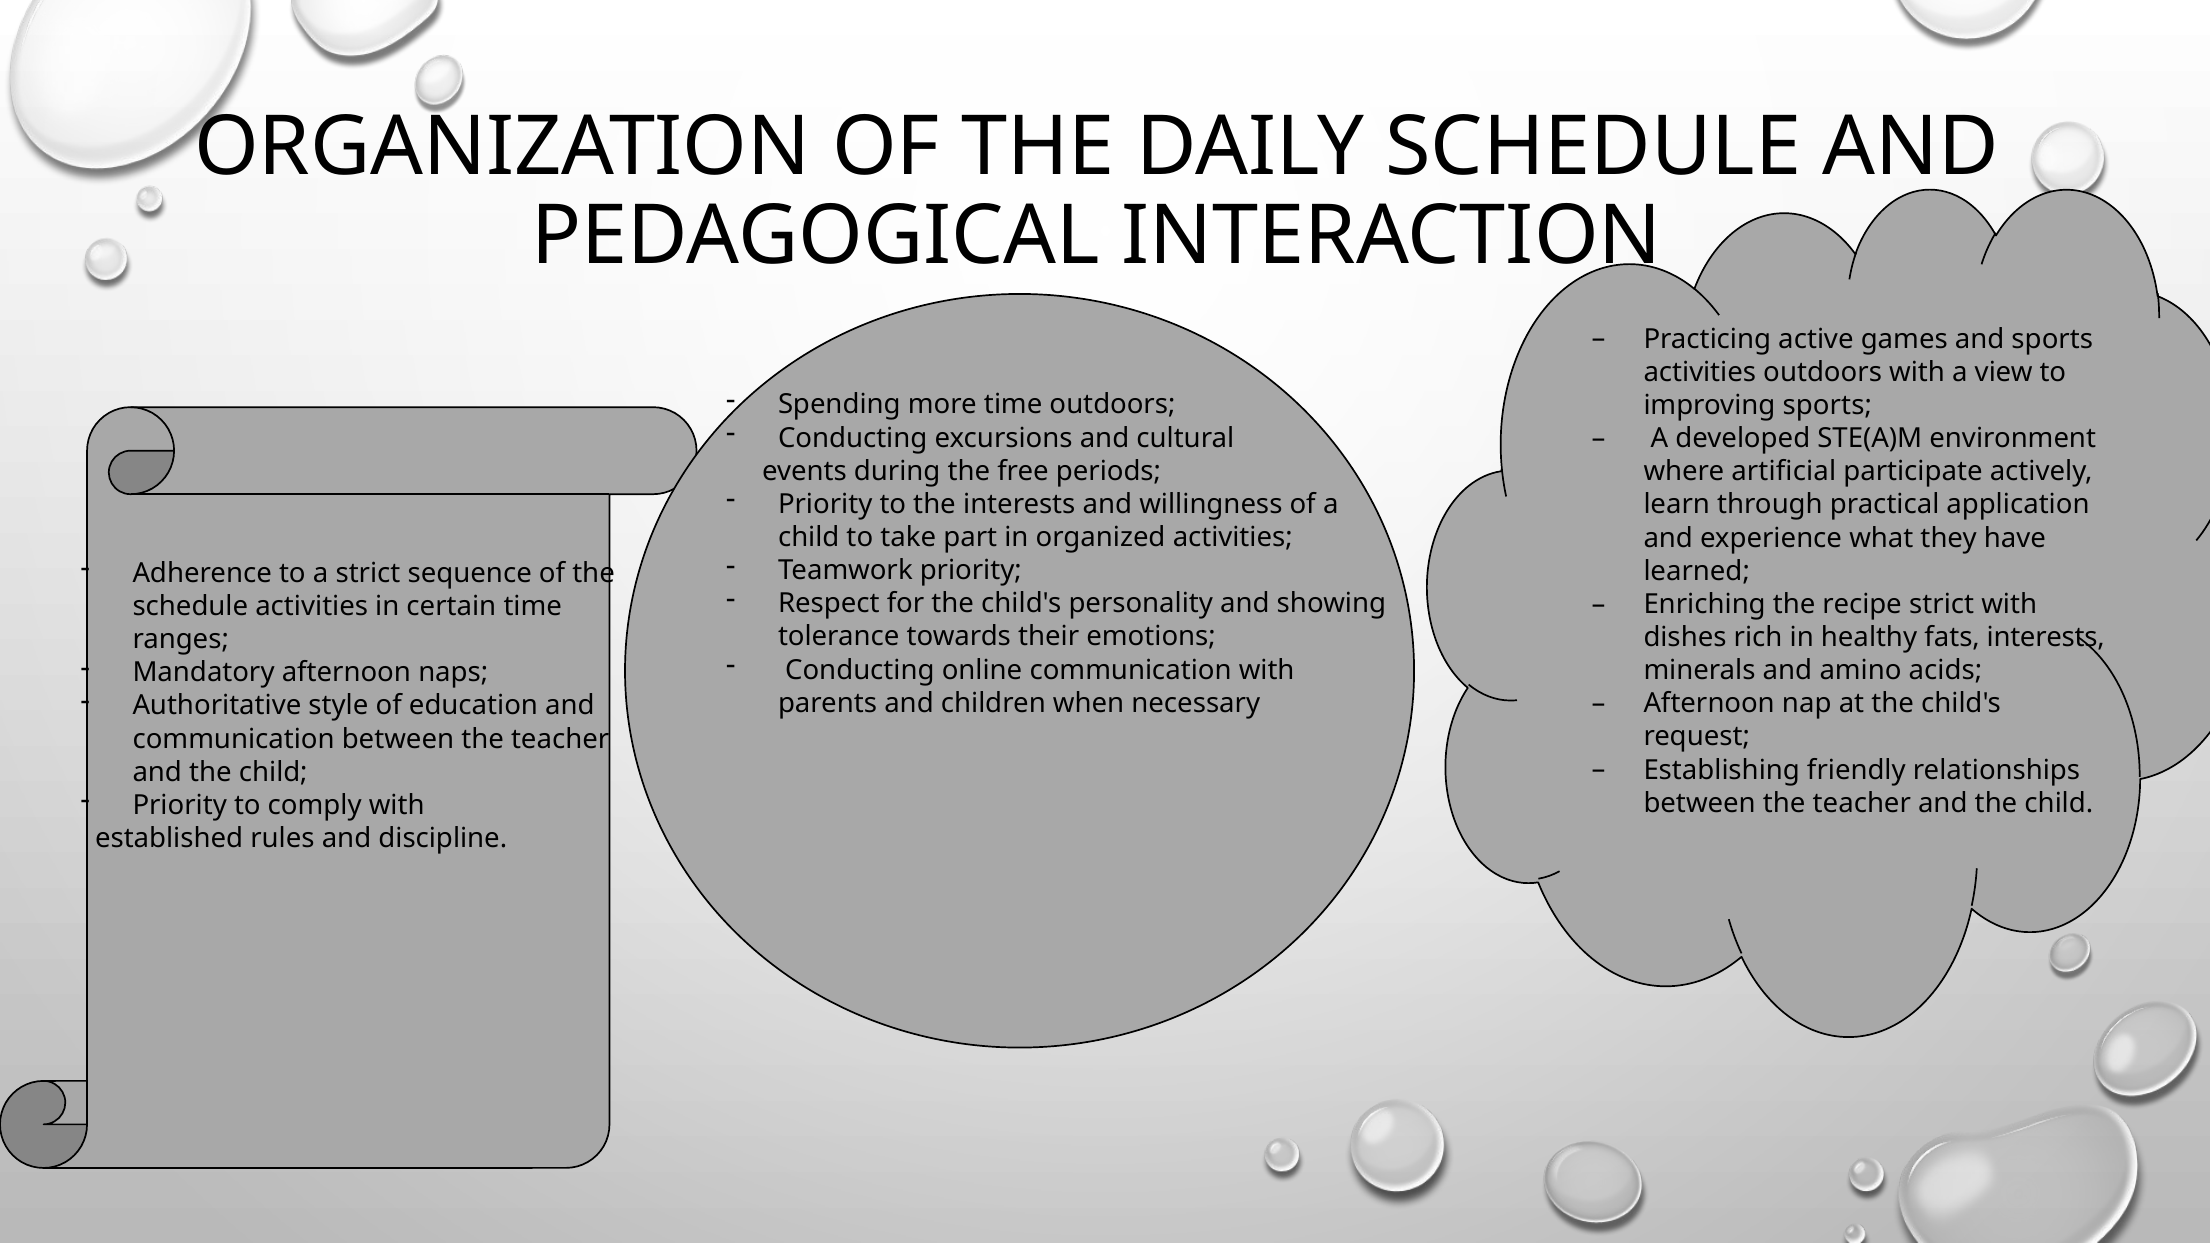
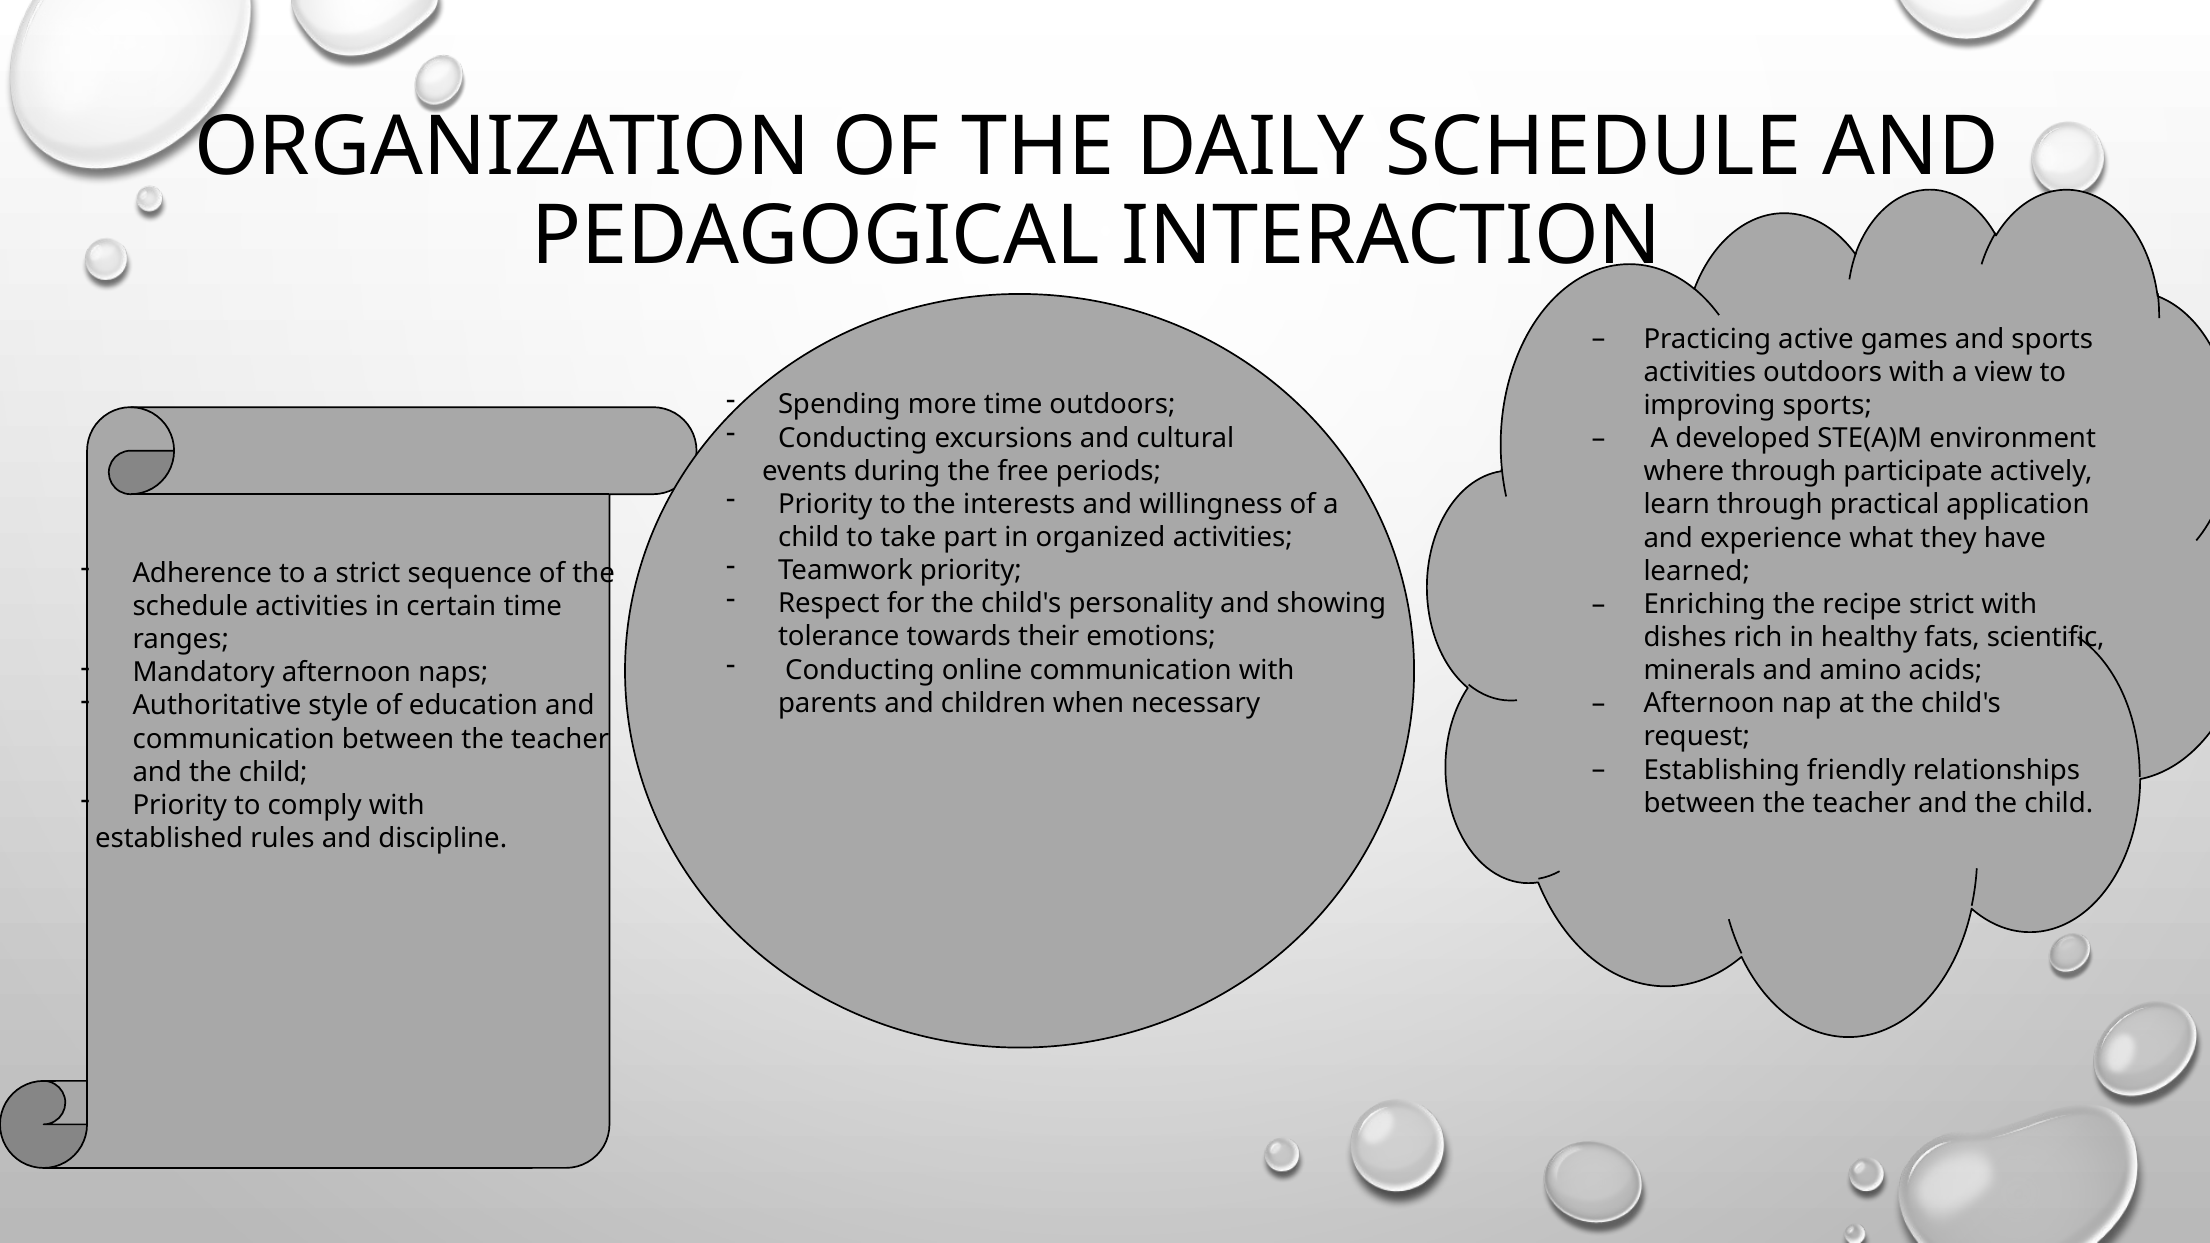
where artificial: artificial -> through
fats interests: interests -> scientific
